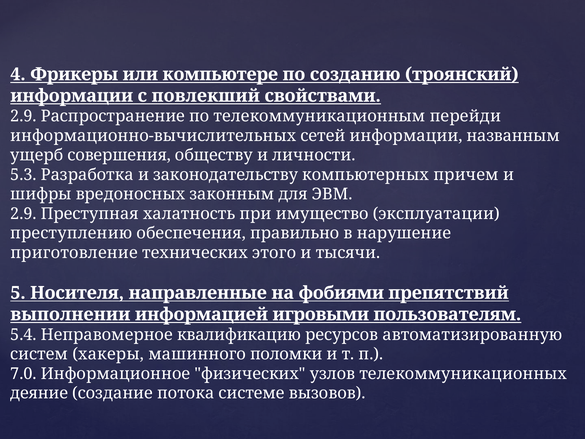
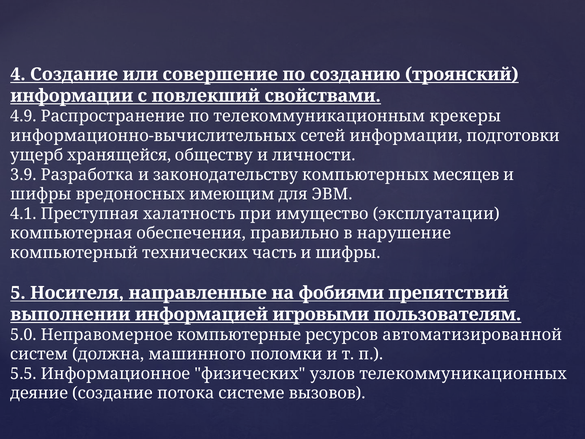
4 Фрикеры: Фрикеры -> Создание
компьютере: компьютере -> совершение
2.9 at (23, 116): 2.9 -> 4.9
перейди: перейди -> крекеры
названным: названным -> подготовки
совершения: совершения -> хранящейся
5.3: 5.3 -> 3.9
причем: причем -> месяцев
законным: законным -> имеющим
2.9 at (23, 214): 2.9 -> 4.1
преступлению: преступлению -> компьютерная
приготовление: приготовление -> компьютерный
этого: этого -> часть
тысячи at (348, 253): тысячи -> шифры
5.4: 5.4 -> 5.0
квалификацию: квалификацию -> компьютерные
автоматизированную: автоматизированную -> автоматизированной
хакеры: хакеры -> должна
7.0: 7.0 -> 5.5
